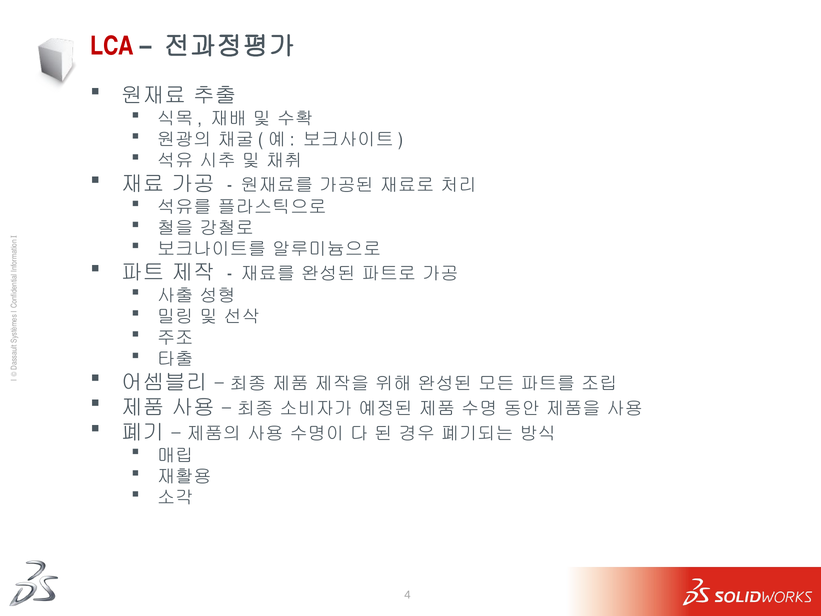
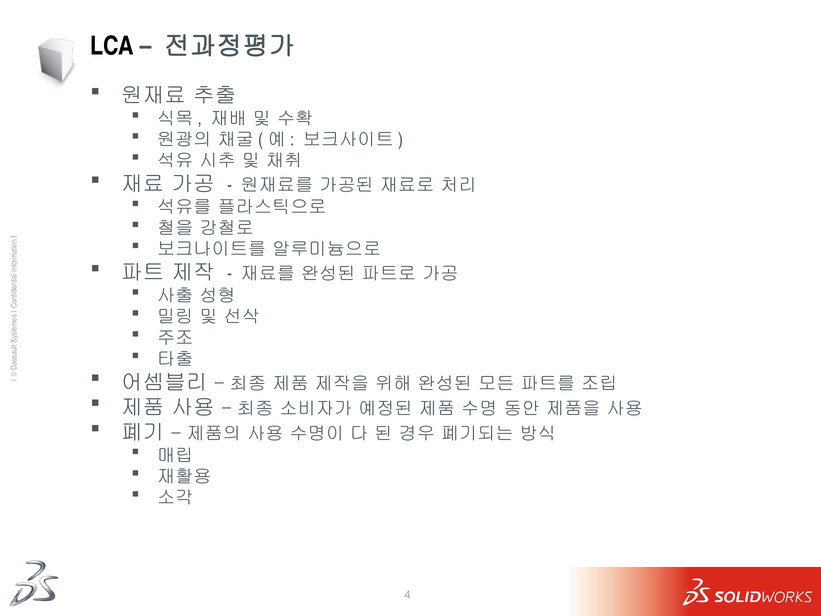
LCA colour: red -> black
